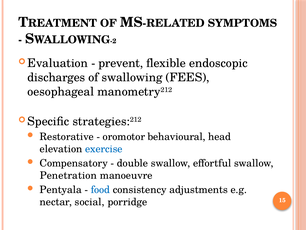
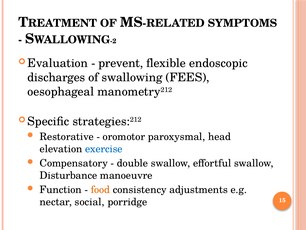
behavioural: behavioural -> paroxysmal
Penetration: Penetration -> Disturbance
Pentyala: Pentyala -> Function
food colour: blue -> orange
